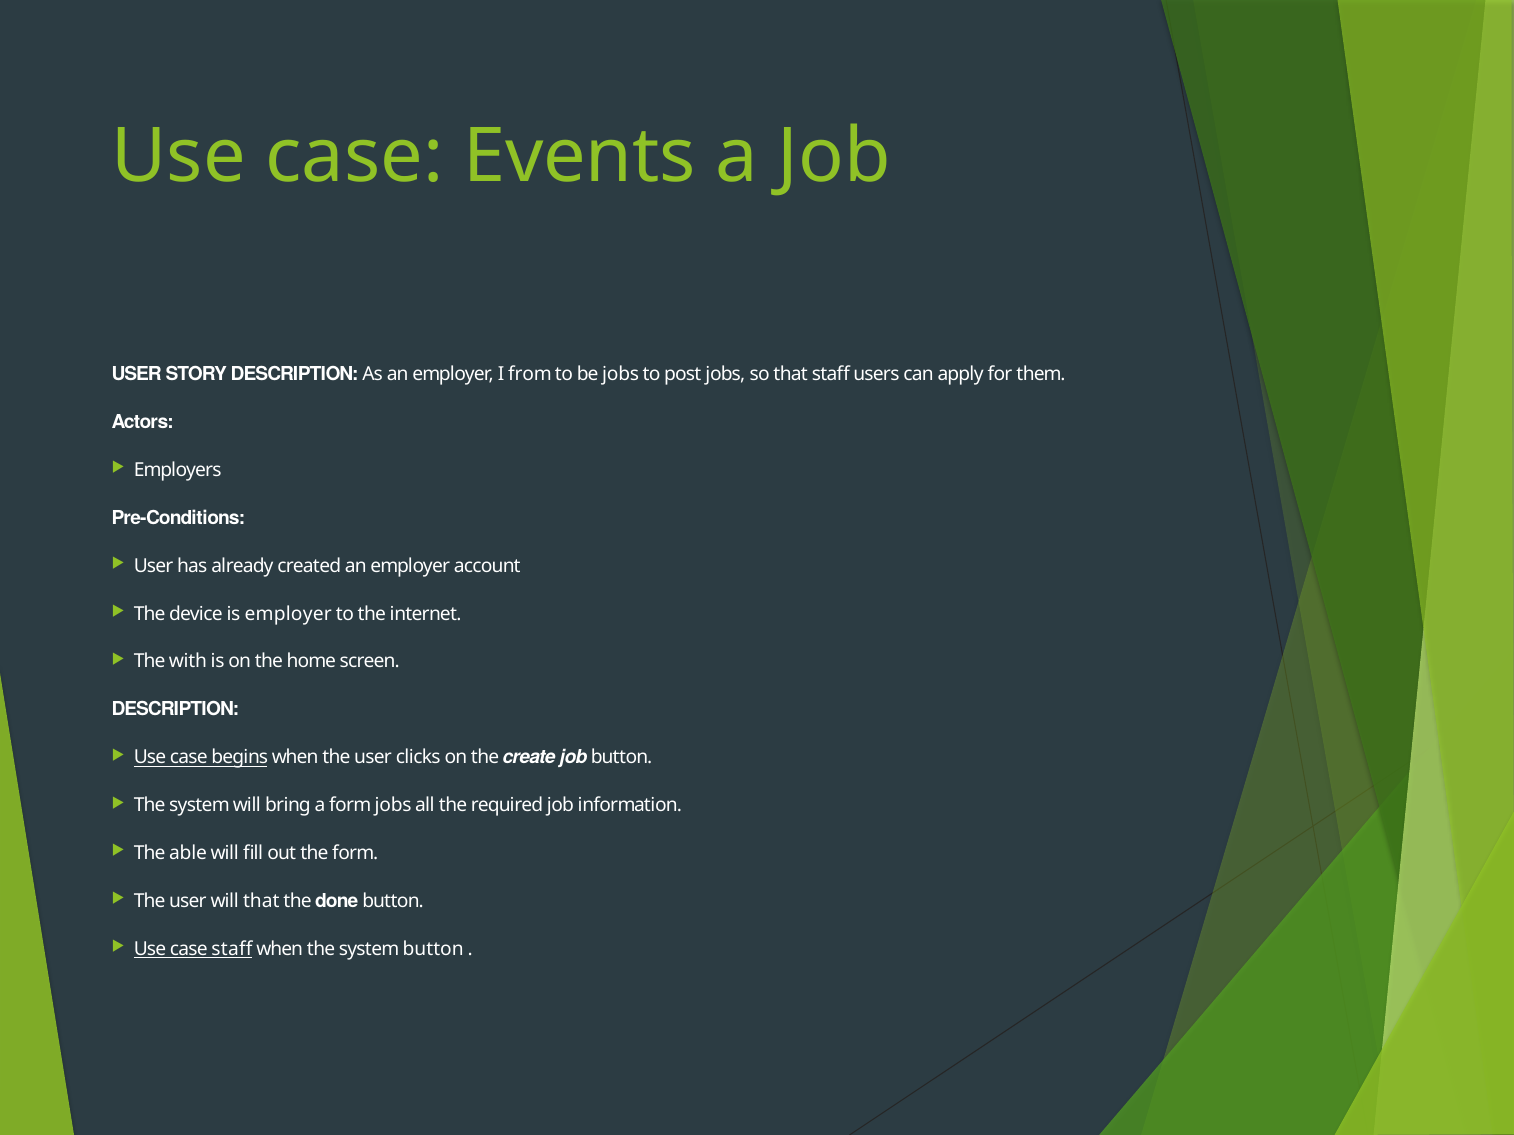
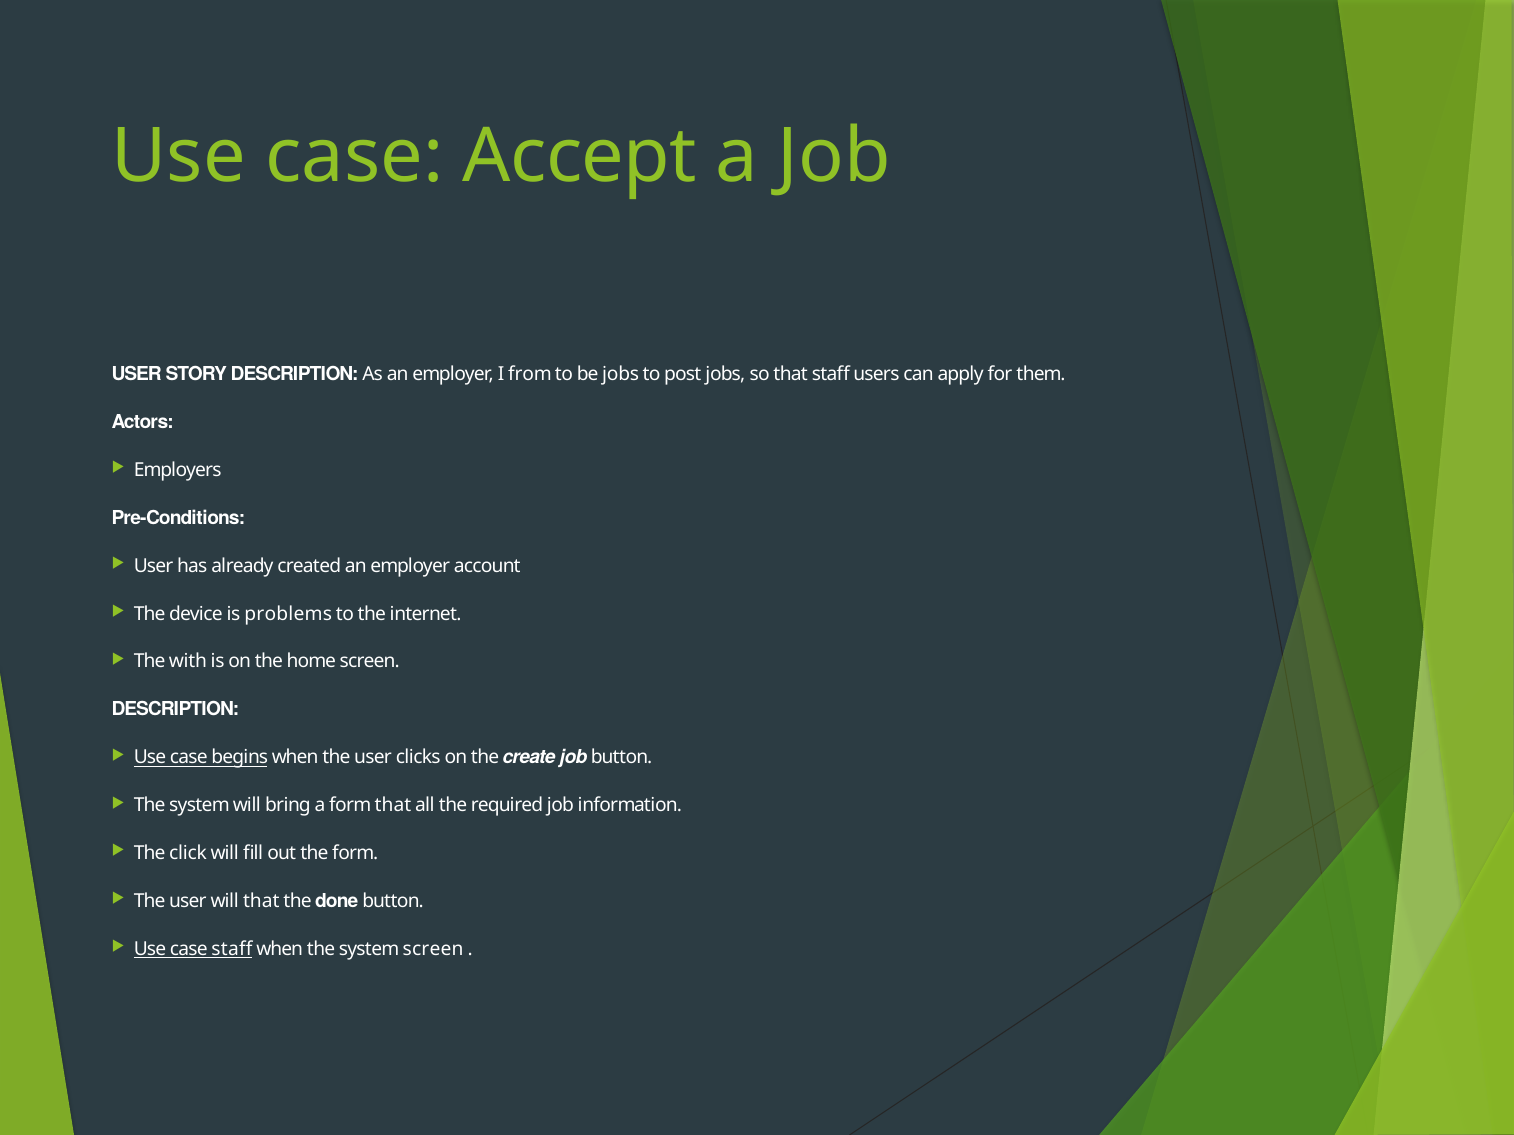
Events: Events -> Accept
is employer: employer -> problems
form jobs: jobs -> that
able: able -> click
system button: button -> screen
